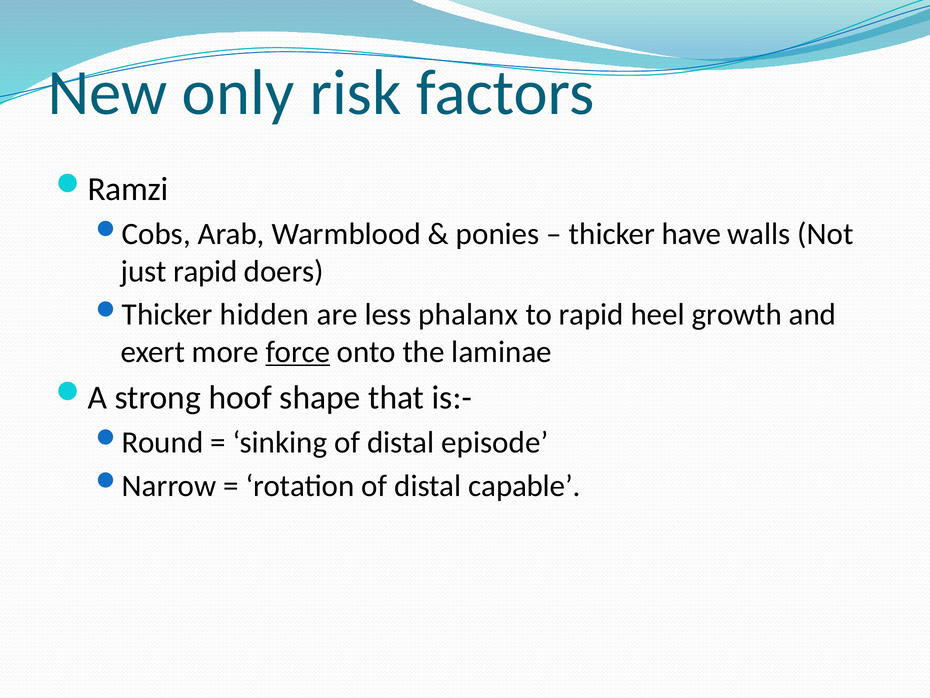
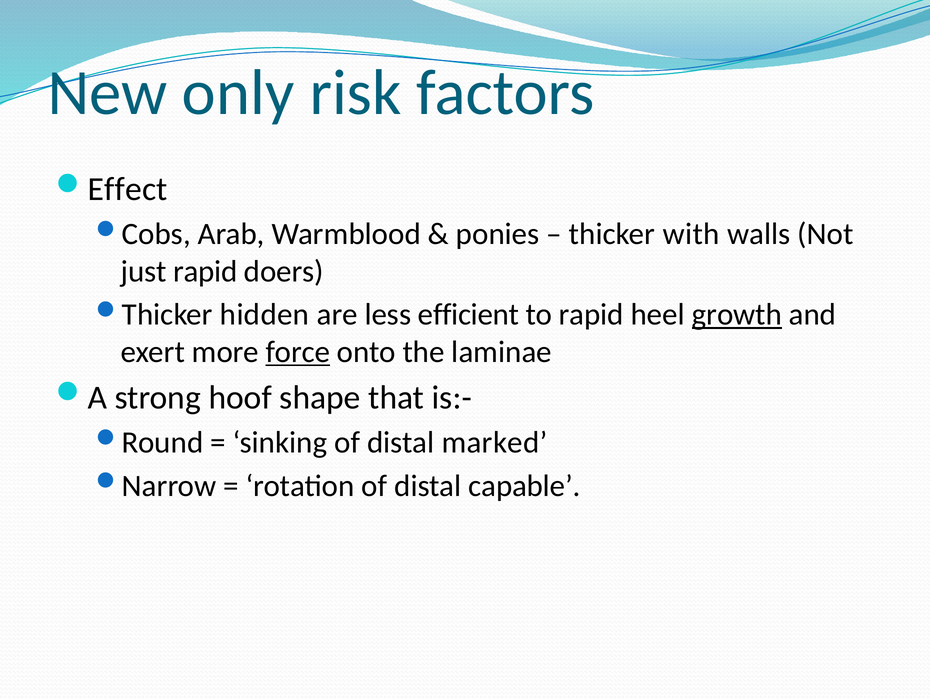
Ramzi: Ramzi -> Effect
have: have -> with
phalanx: phalanx -> efficient
growth underline: none -> present
episode: episode -> marked
